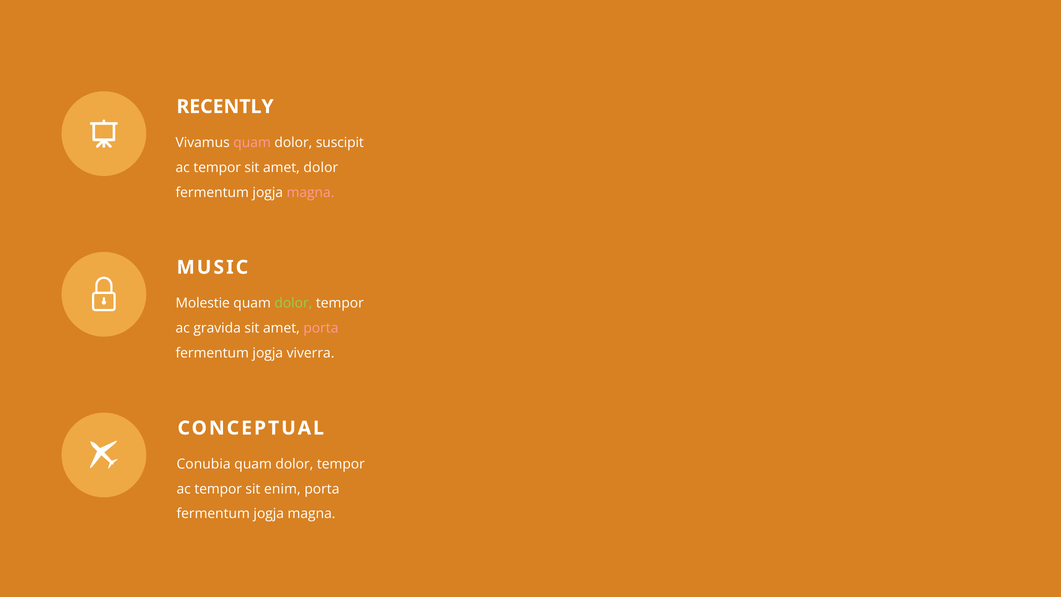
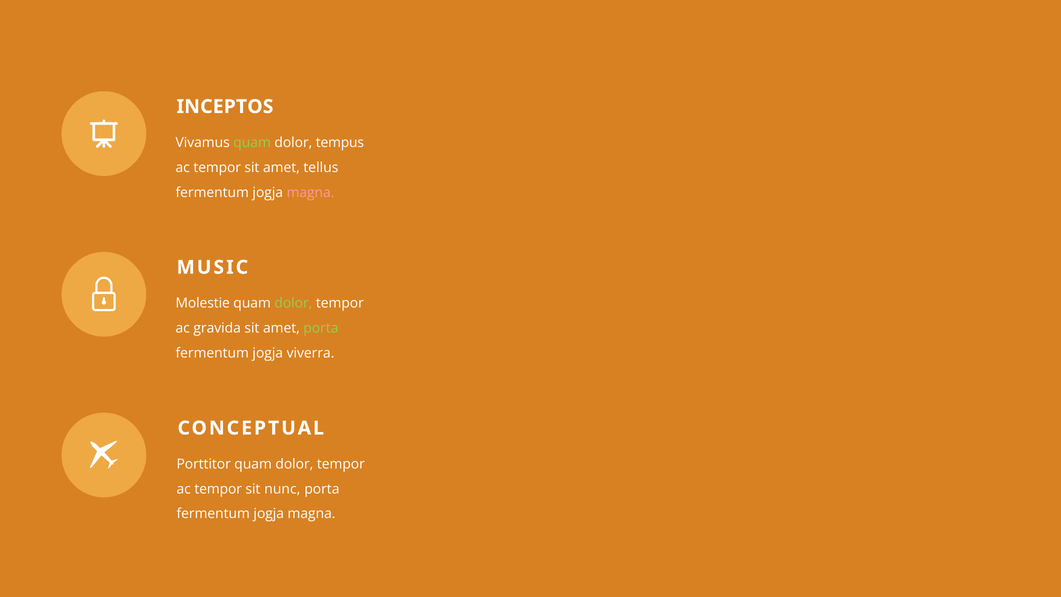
RECENTLY: RECENTLY -> INCEPTOS
quam at (252, 143) colour: pink -> light green
suscipit: suscipit -> tempus
amet dolor: dolor -> tellus
porta at (321, 328) colour: pink -> light green
Conubia: Conubia -> Porttitor
enim: enim -> nunc
